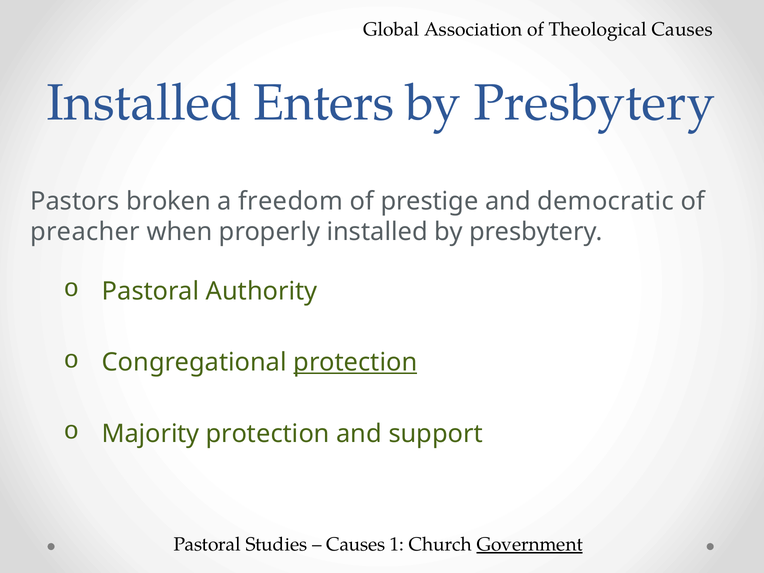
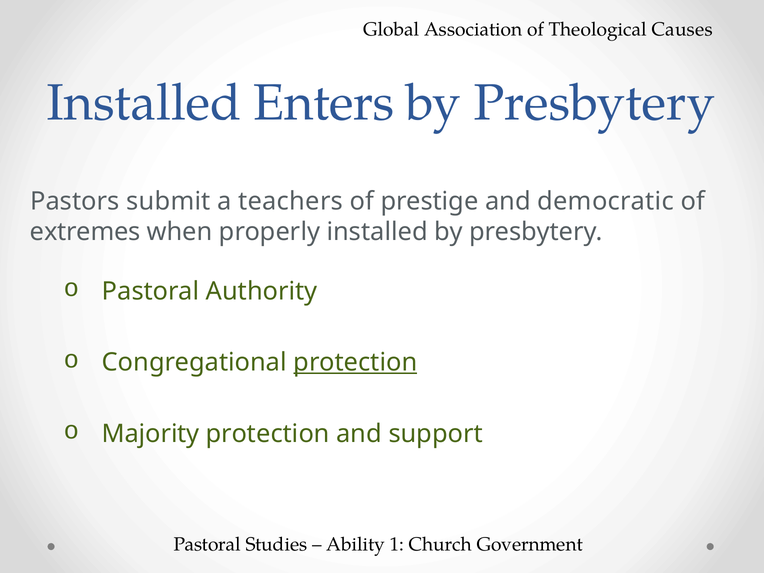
broken: broken -> submit
freedom: freedom -> teachers
preacher: preacher -> extremes
Causes at (356, 545): Causes -> Ability
Government underline: present -> none
